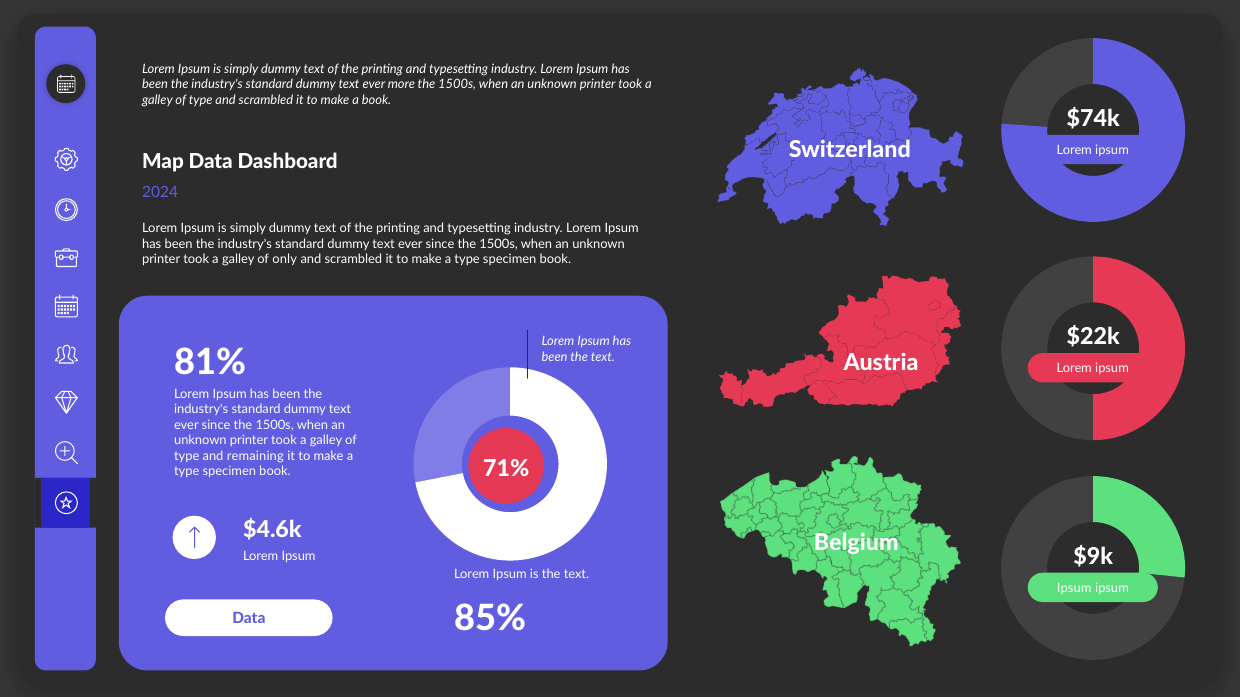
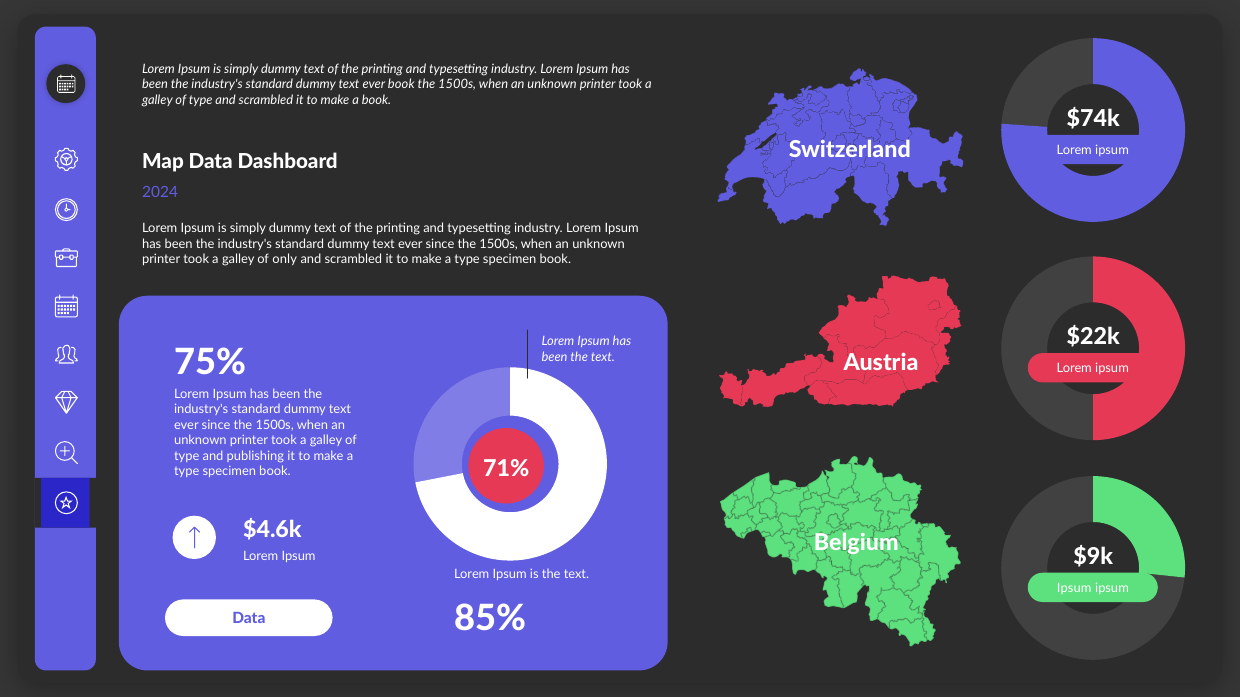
ever more: more -> book
81%: 81% -> 75%
remaining: remaining -> publishing
